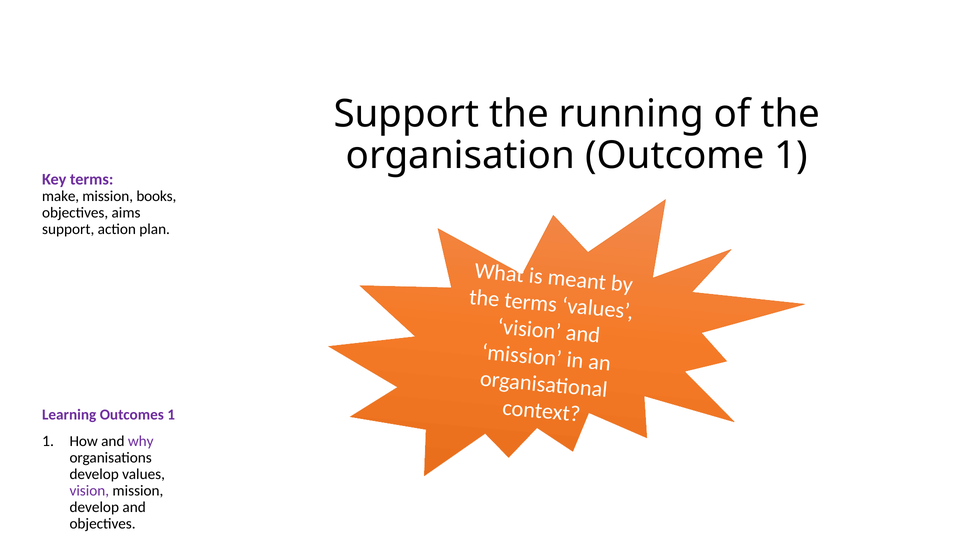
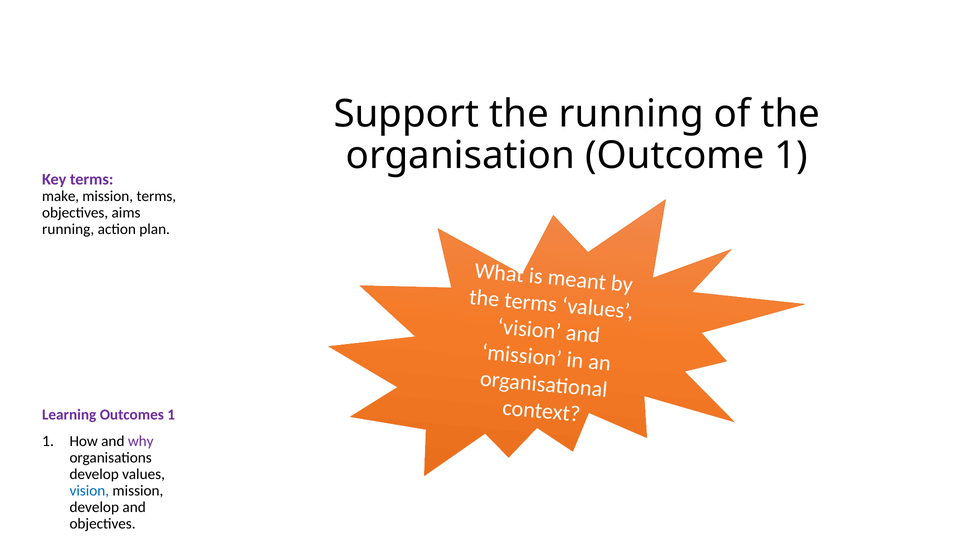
mission books: books -> terms
support at (68, 229): support -> running
vision at (89, 491) colour: purple -> blue
